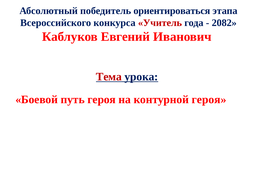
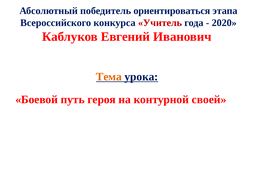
2082: 2082 -> 2020
Тема colour: red -> orange
контурной героя: героя -> своей
